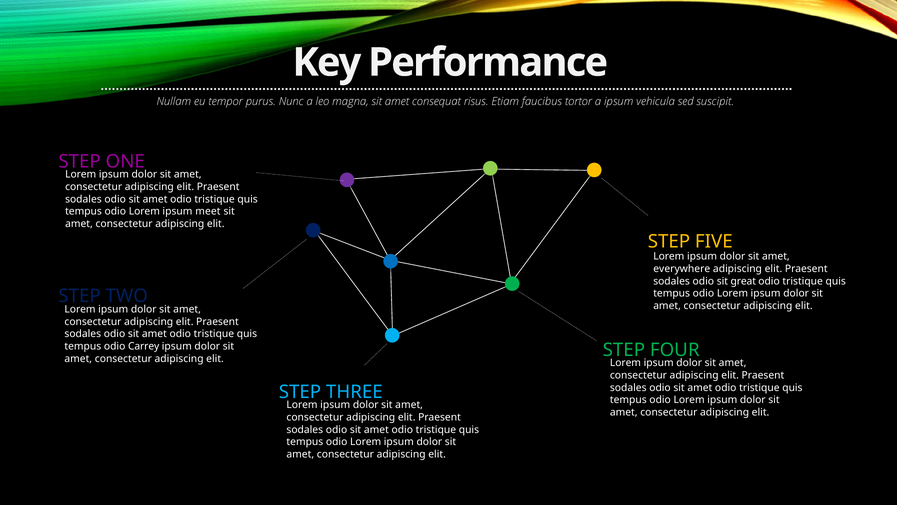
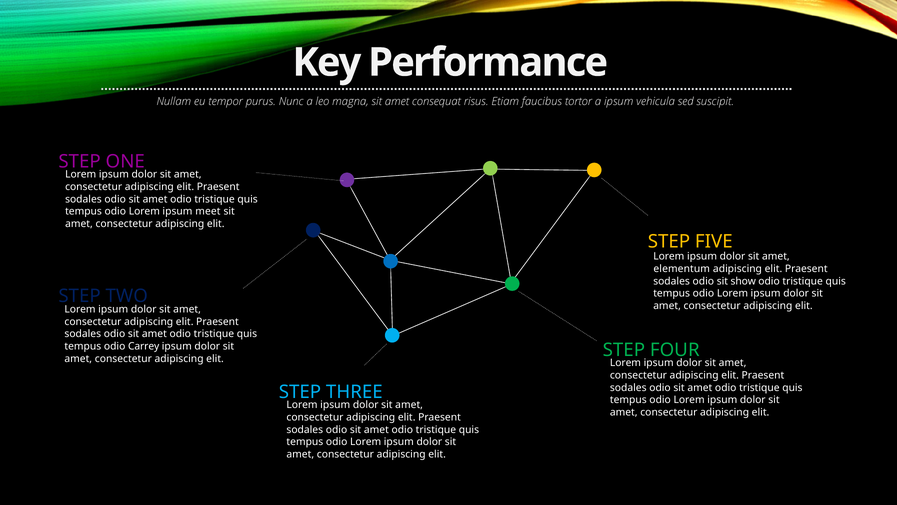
everywhere: everywhere -> elementum
great: great -> show
